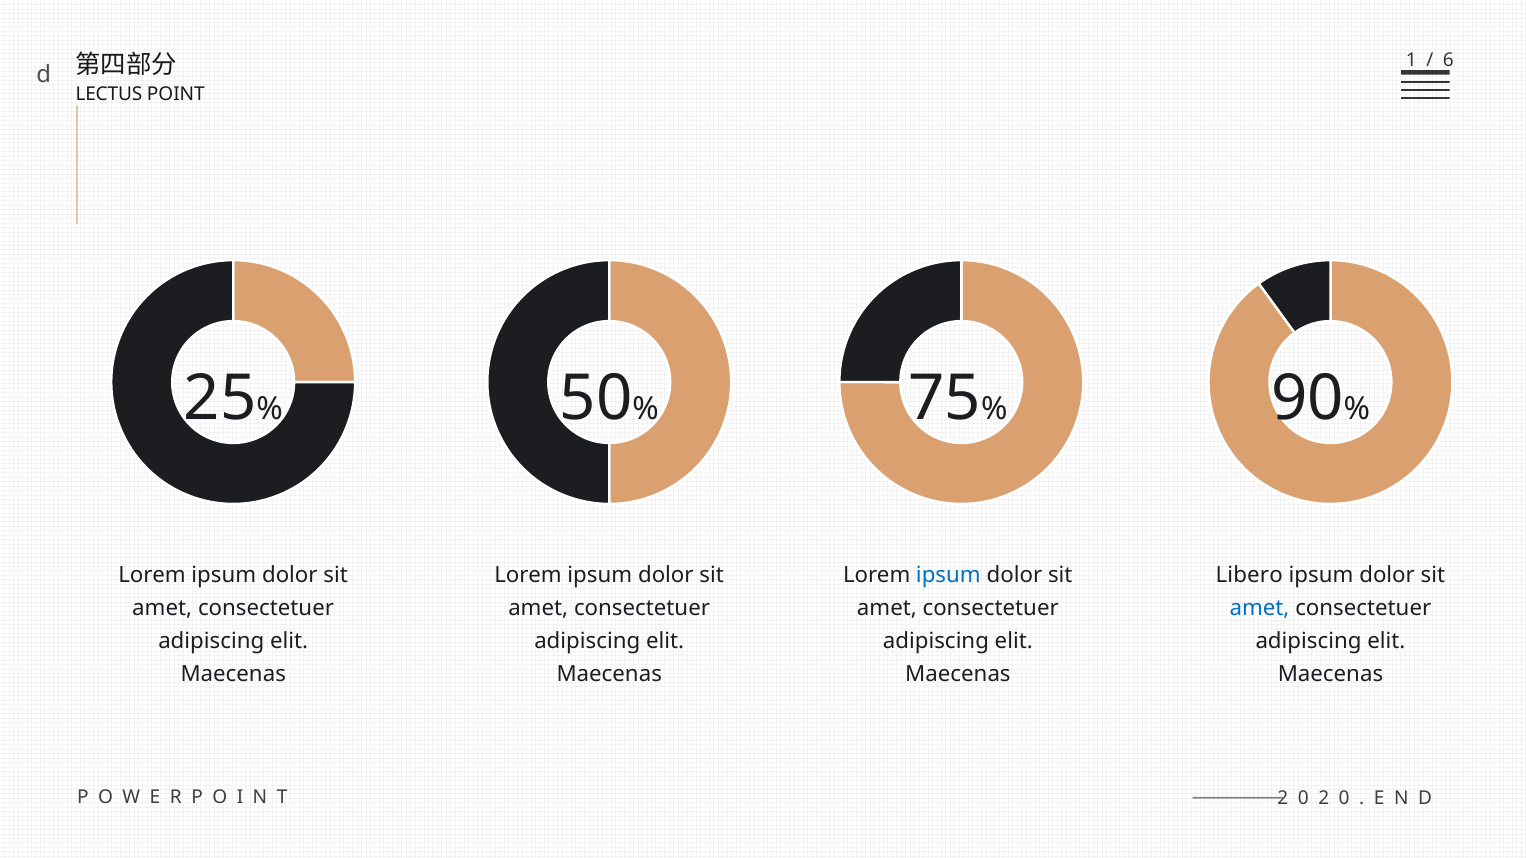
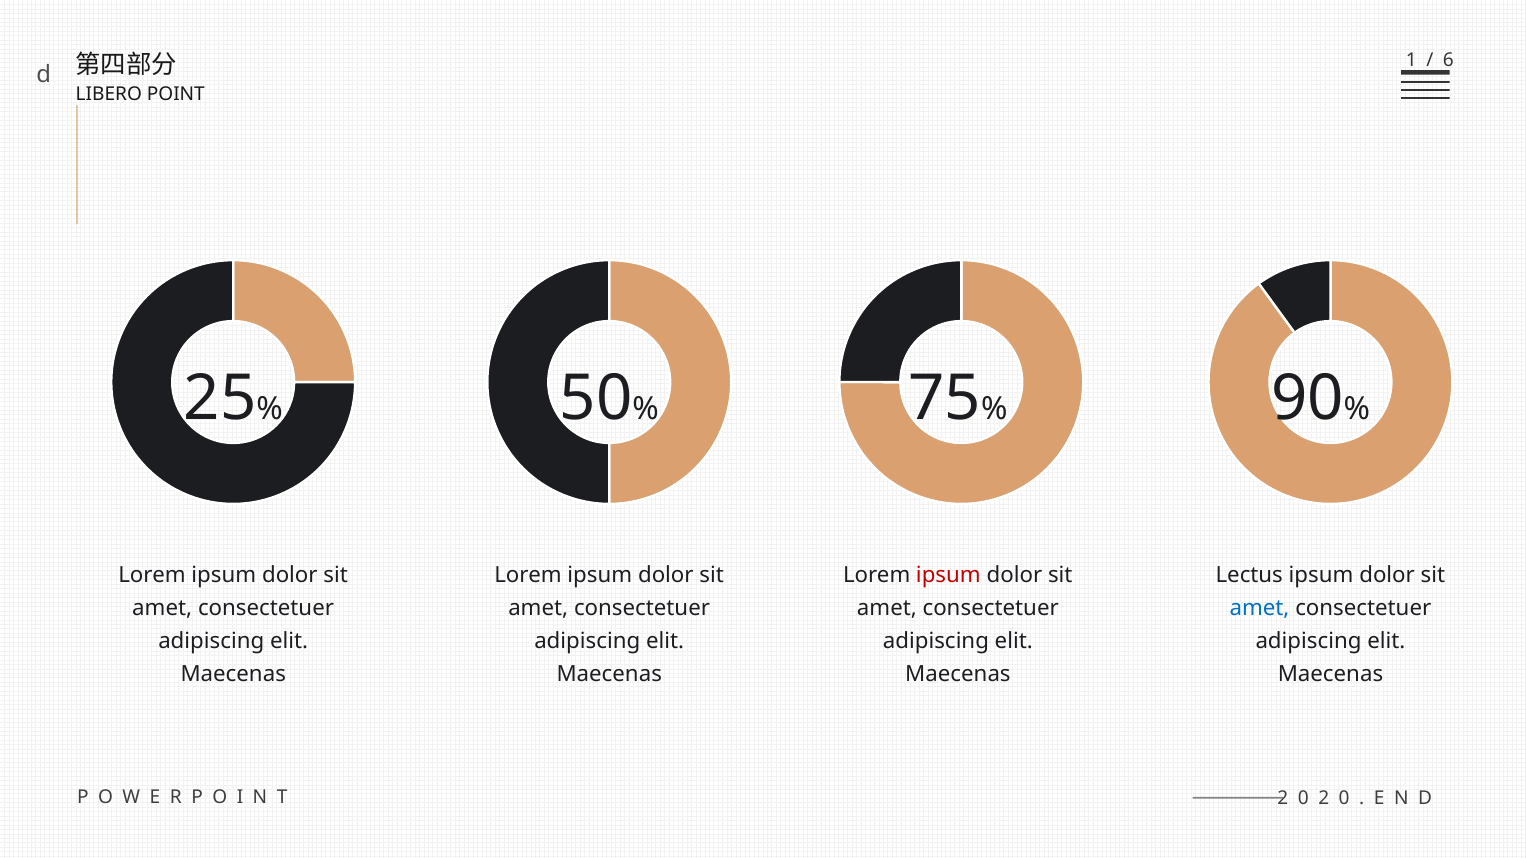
LECTUS: LECTUS -> LIBERO
ipsum at (948, 576) colour: blue -> red
Libero: Libero -> Lectus
